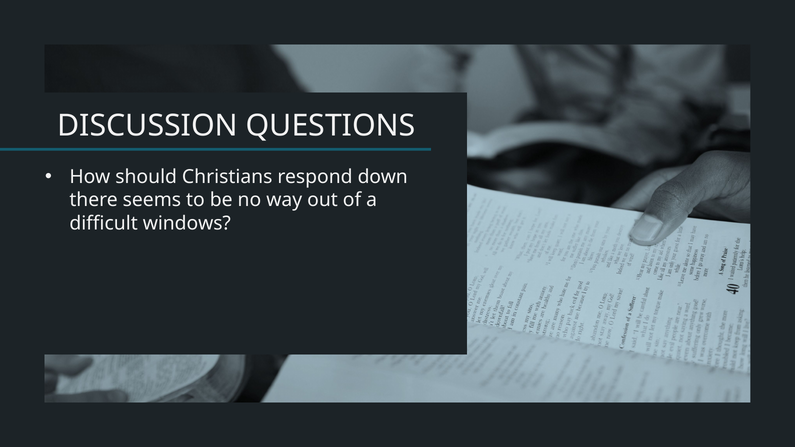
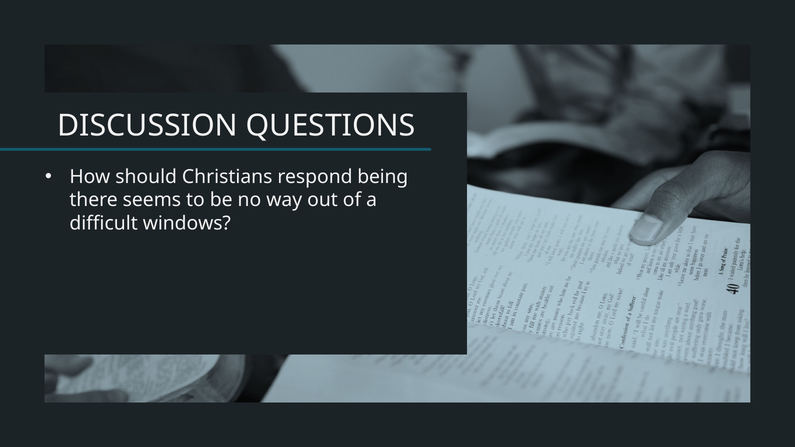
down: down -> being
